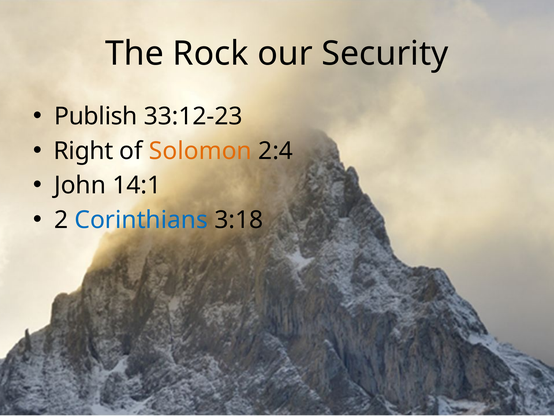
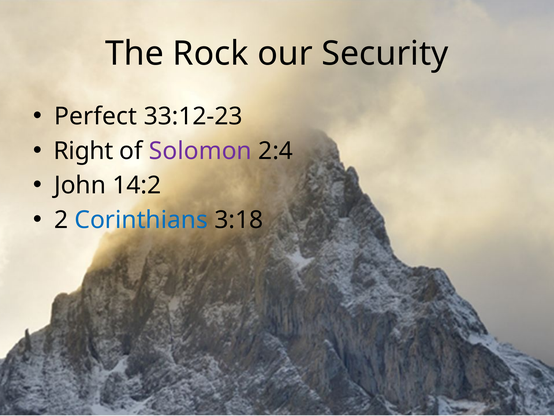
Publish: Publish -> Perfect
Solomon colour: orange -> purple
14:1: 14:1 -> 14:2
